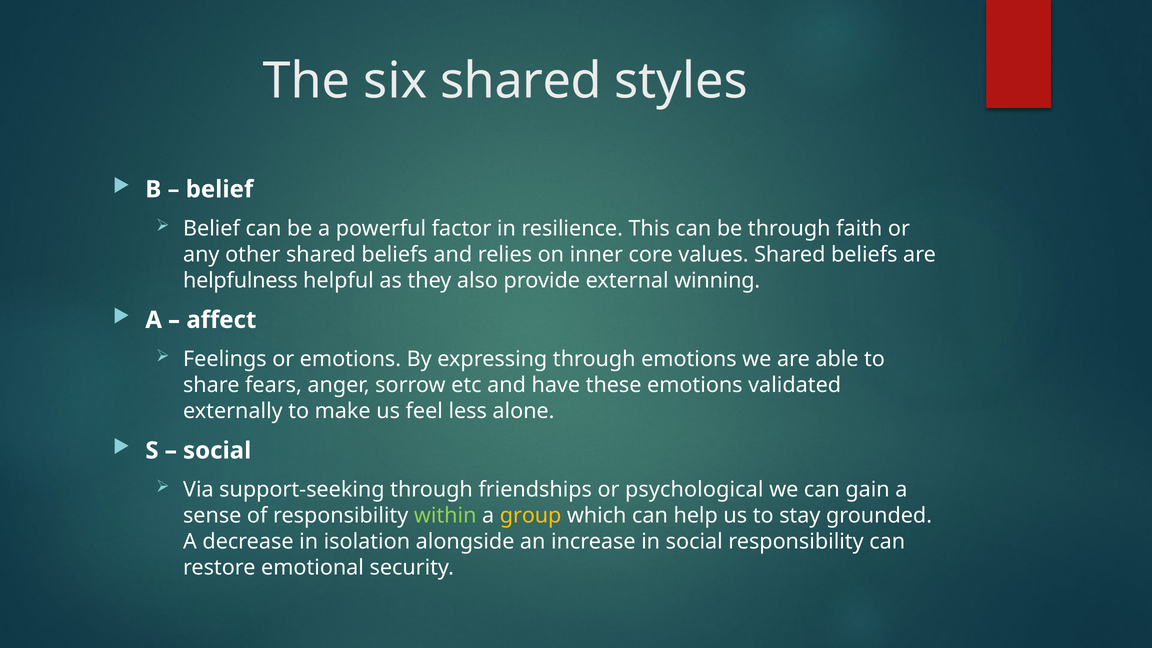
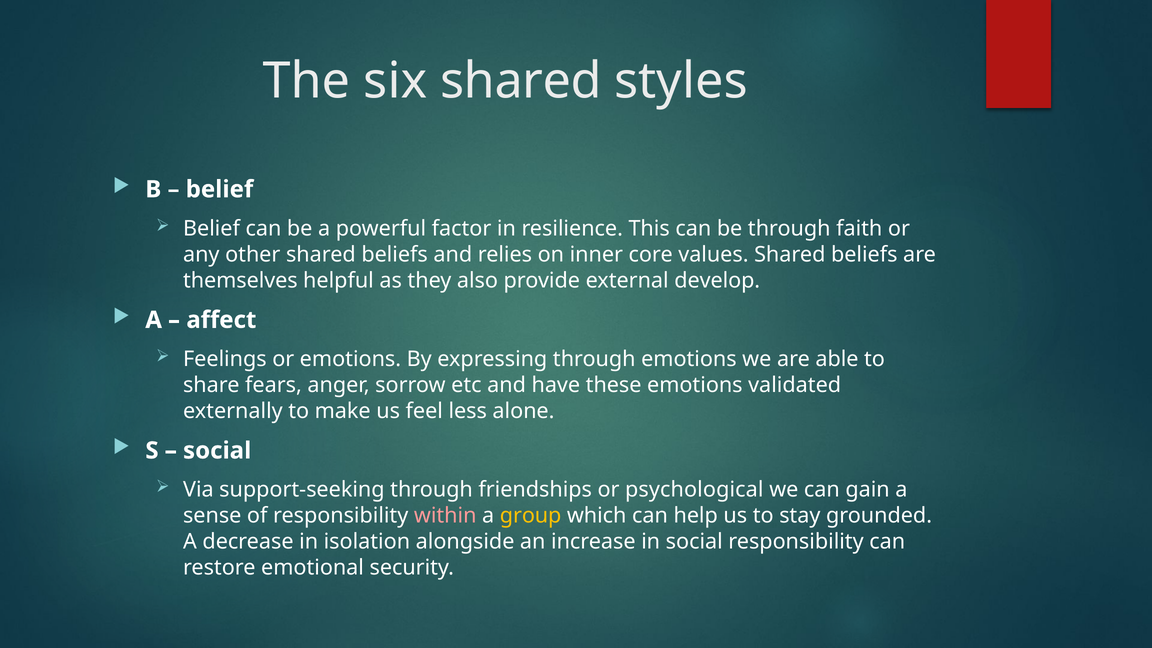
helpfulness: helpfulness -> themselves
winning: winning -> develop
within colour: light green -> pink
